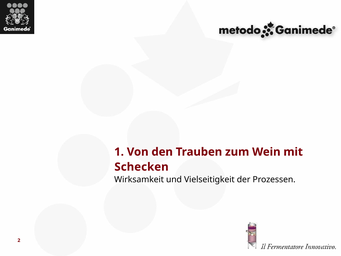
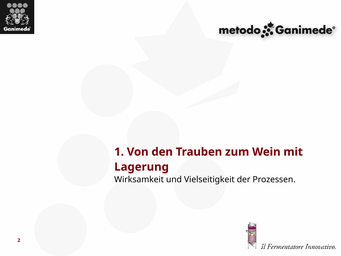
Schecken: Schecken -> Lagerung
